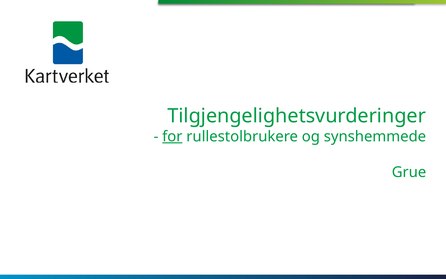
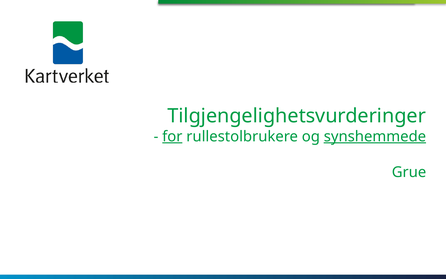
synshemmede underline: none -> present
